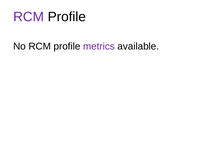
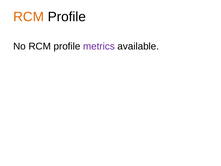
RCM at (29, 17) colour: purple -> orange
